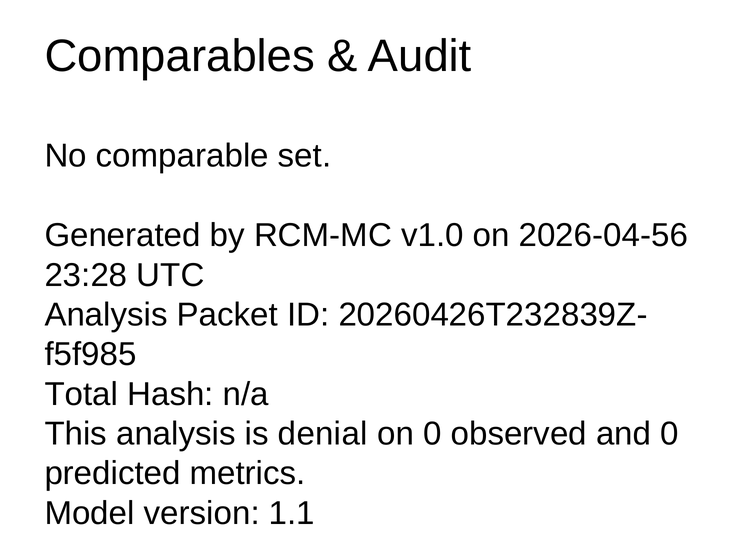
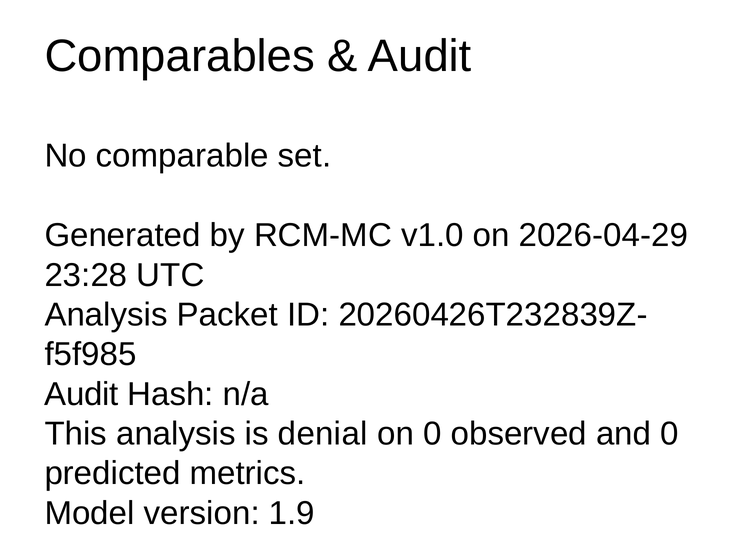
2026-04-56: 2026-04-56 -> 2026-04-29
Total at (81, 394): Total -> Audit
1.1: 1.1 -> 1.9
